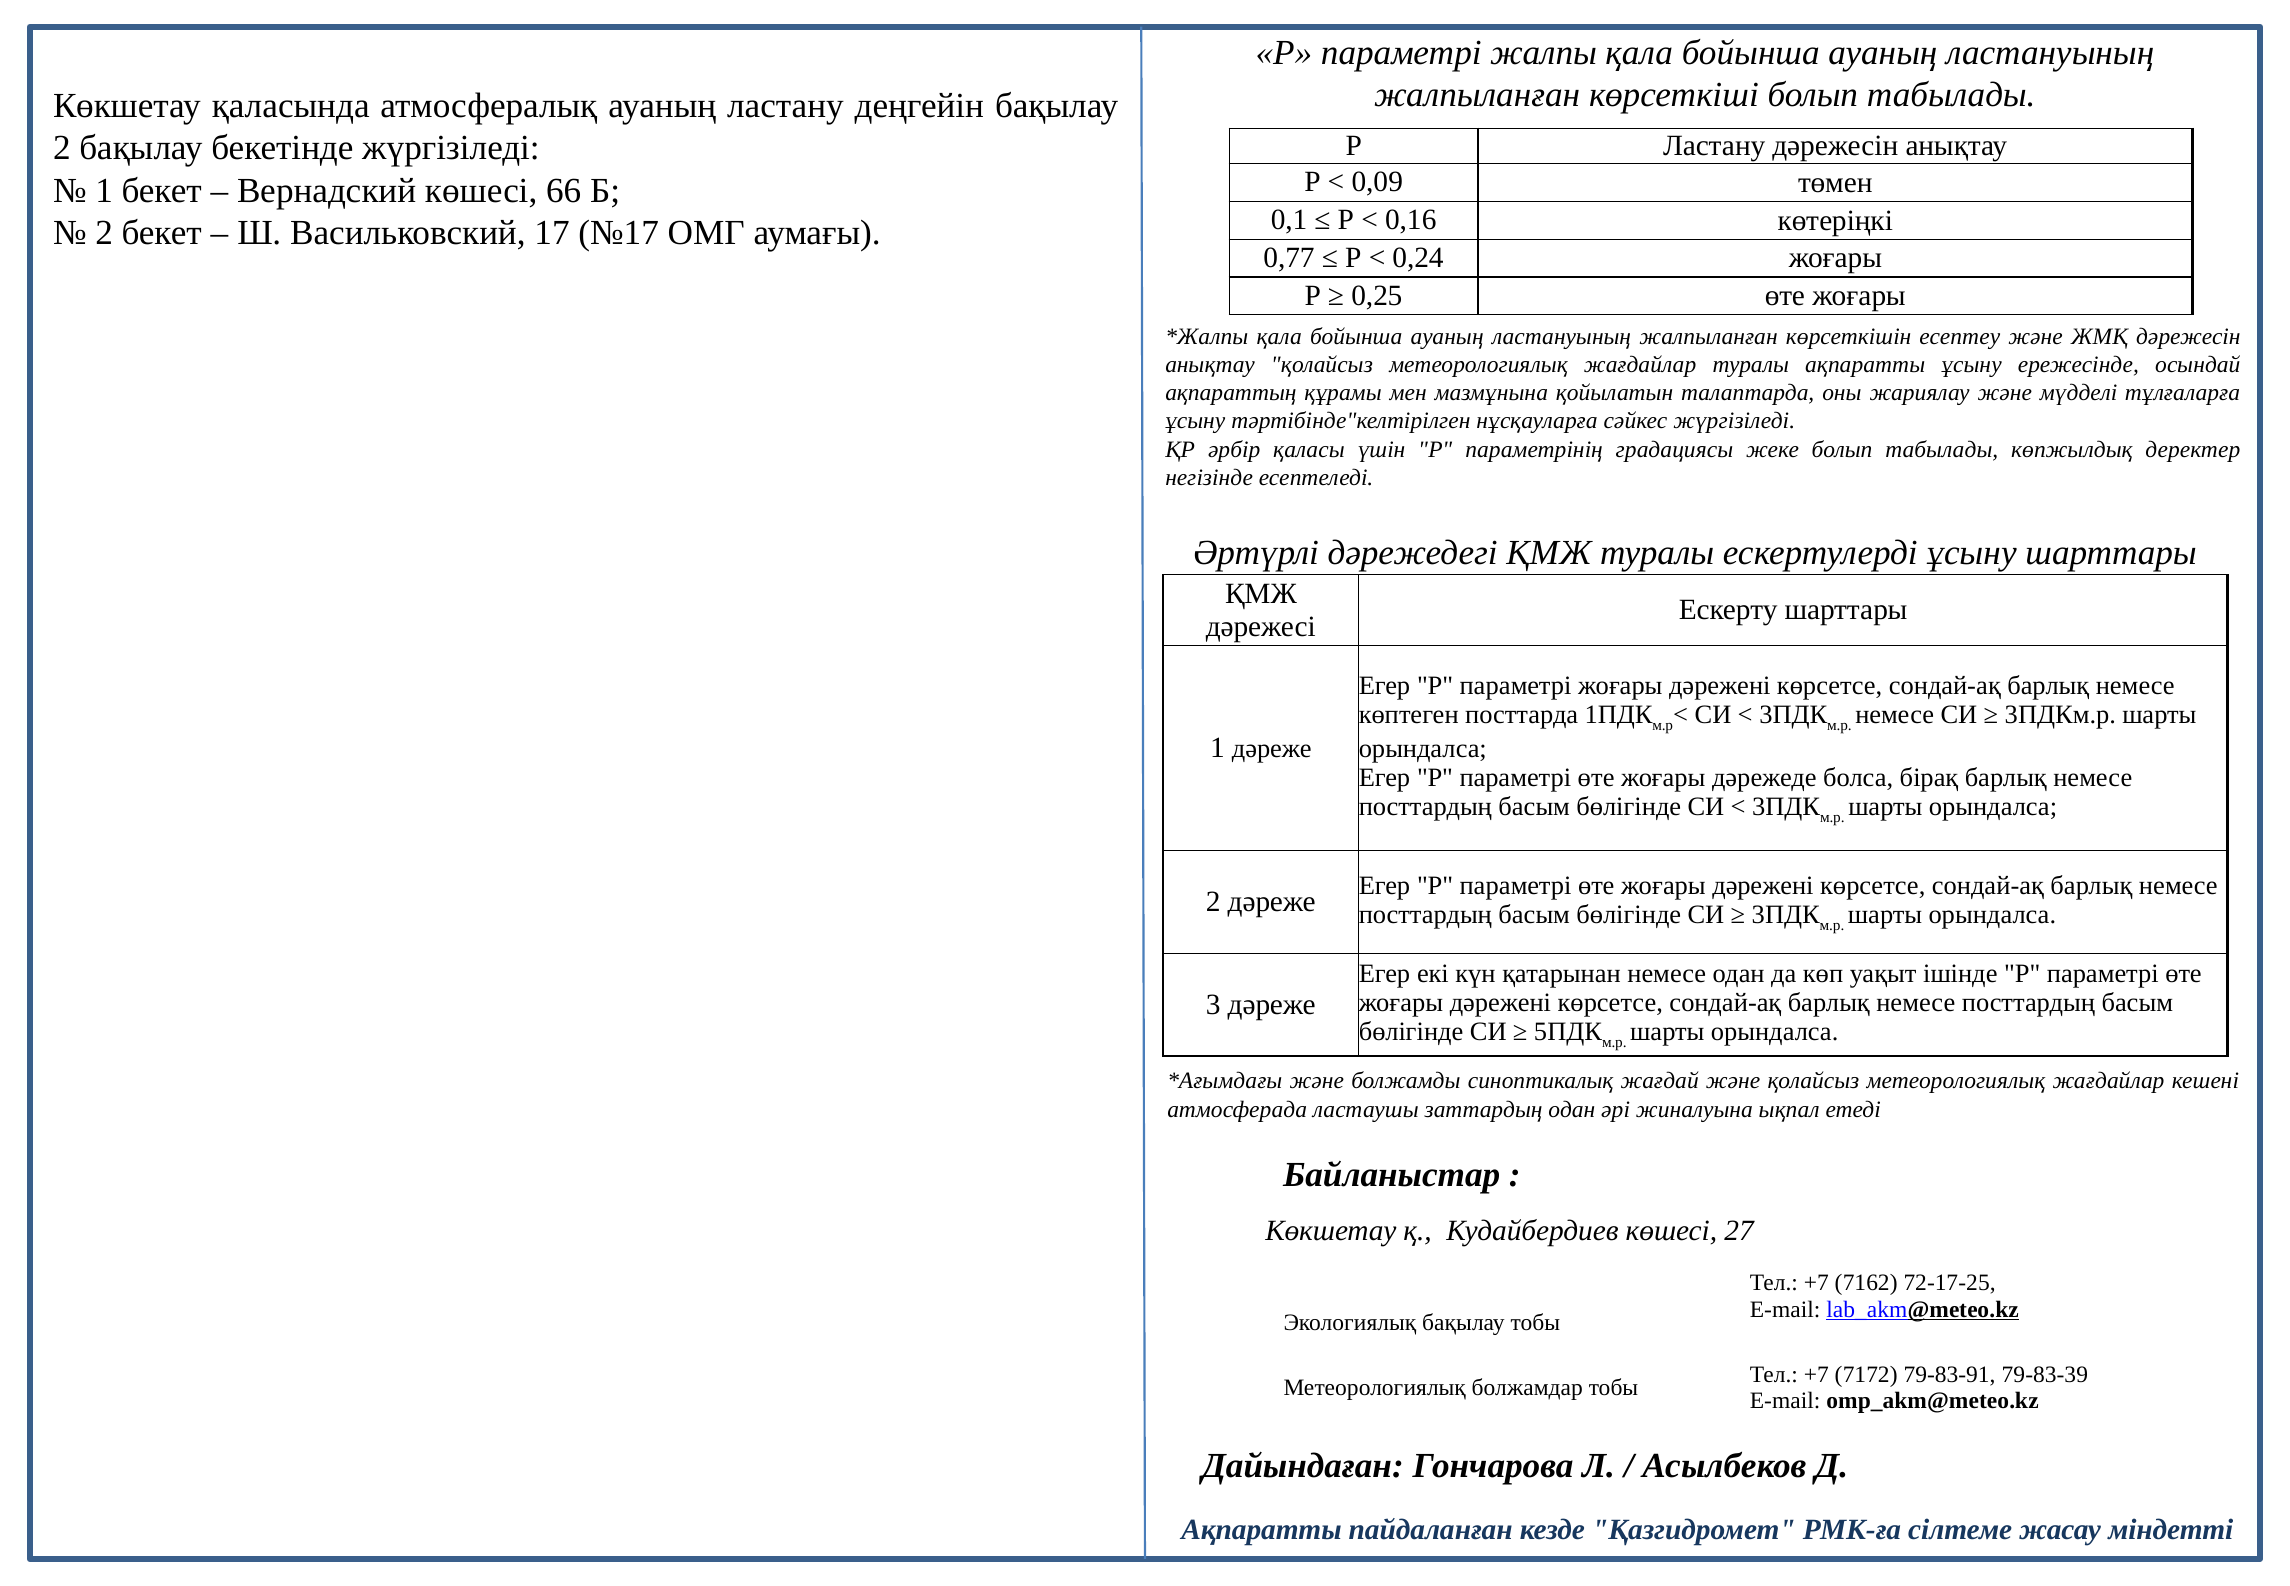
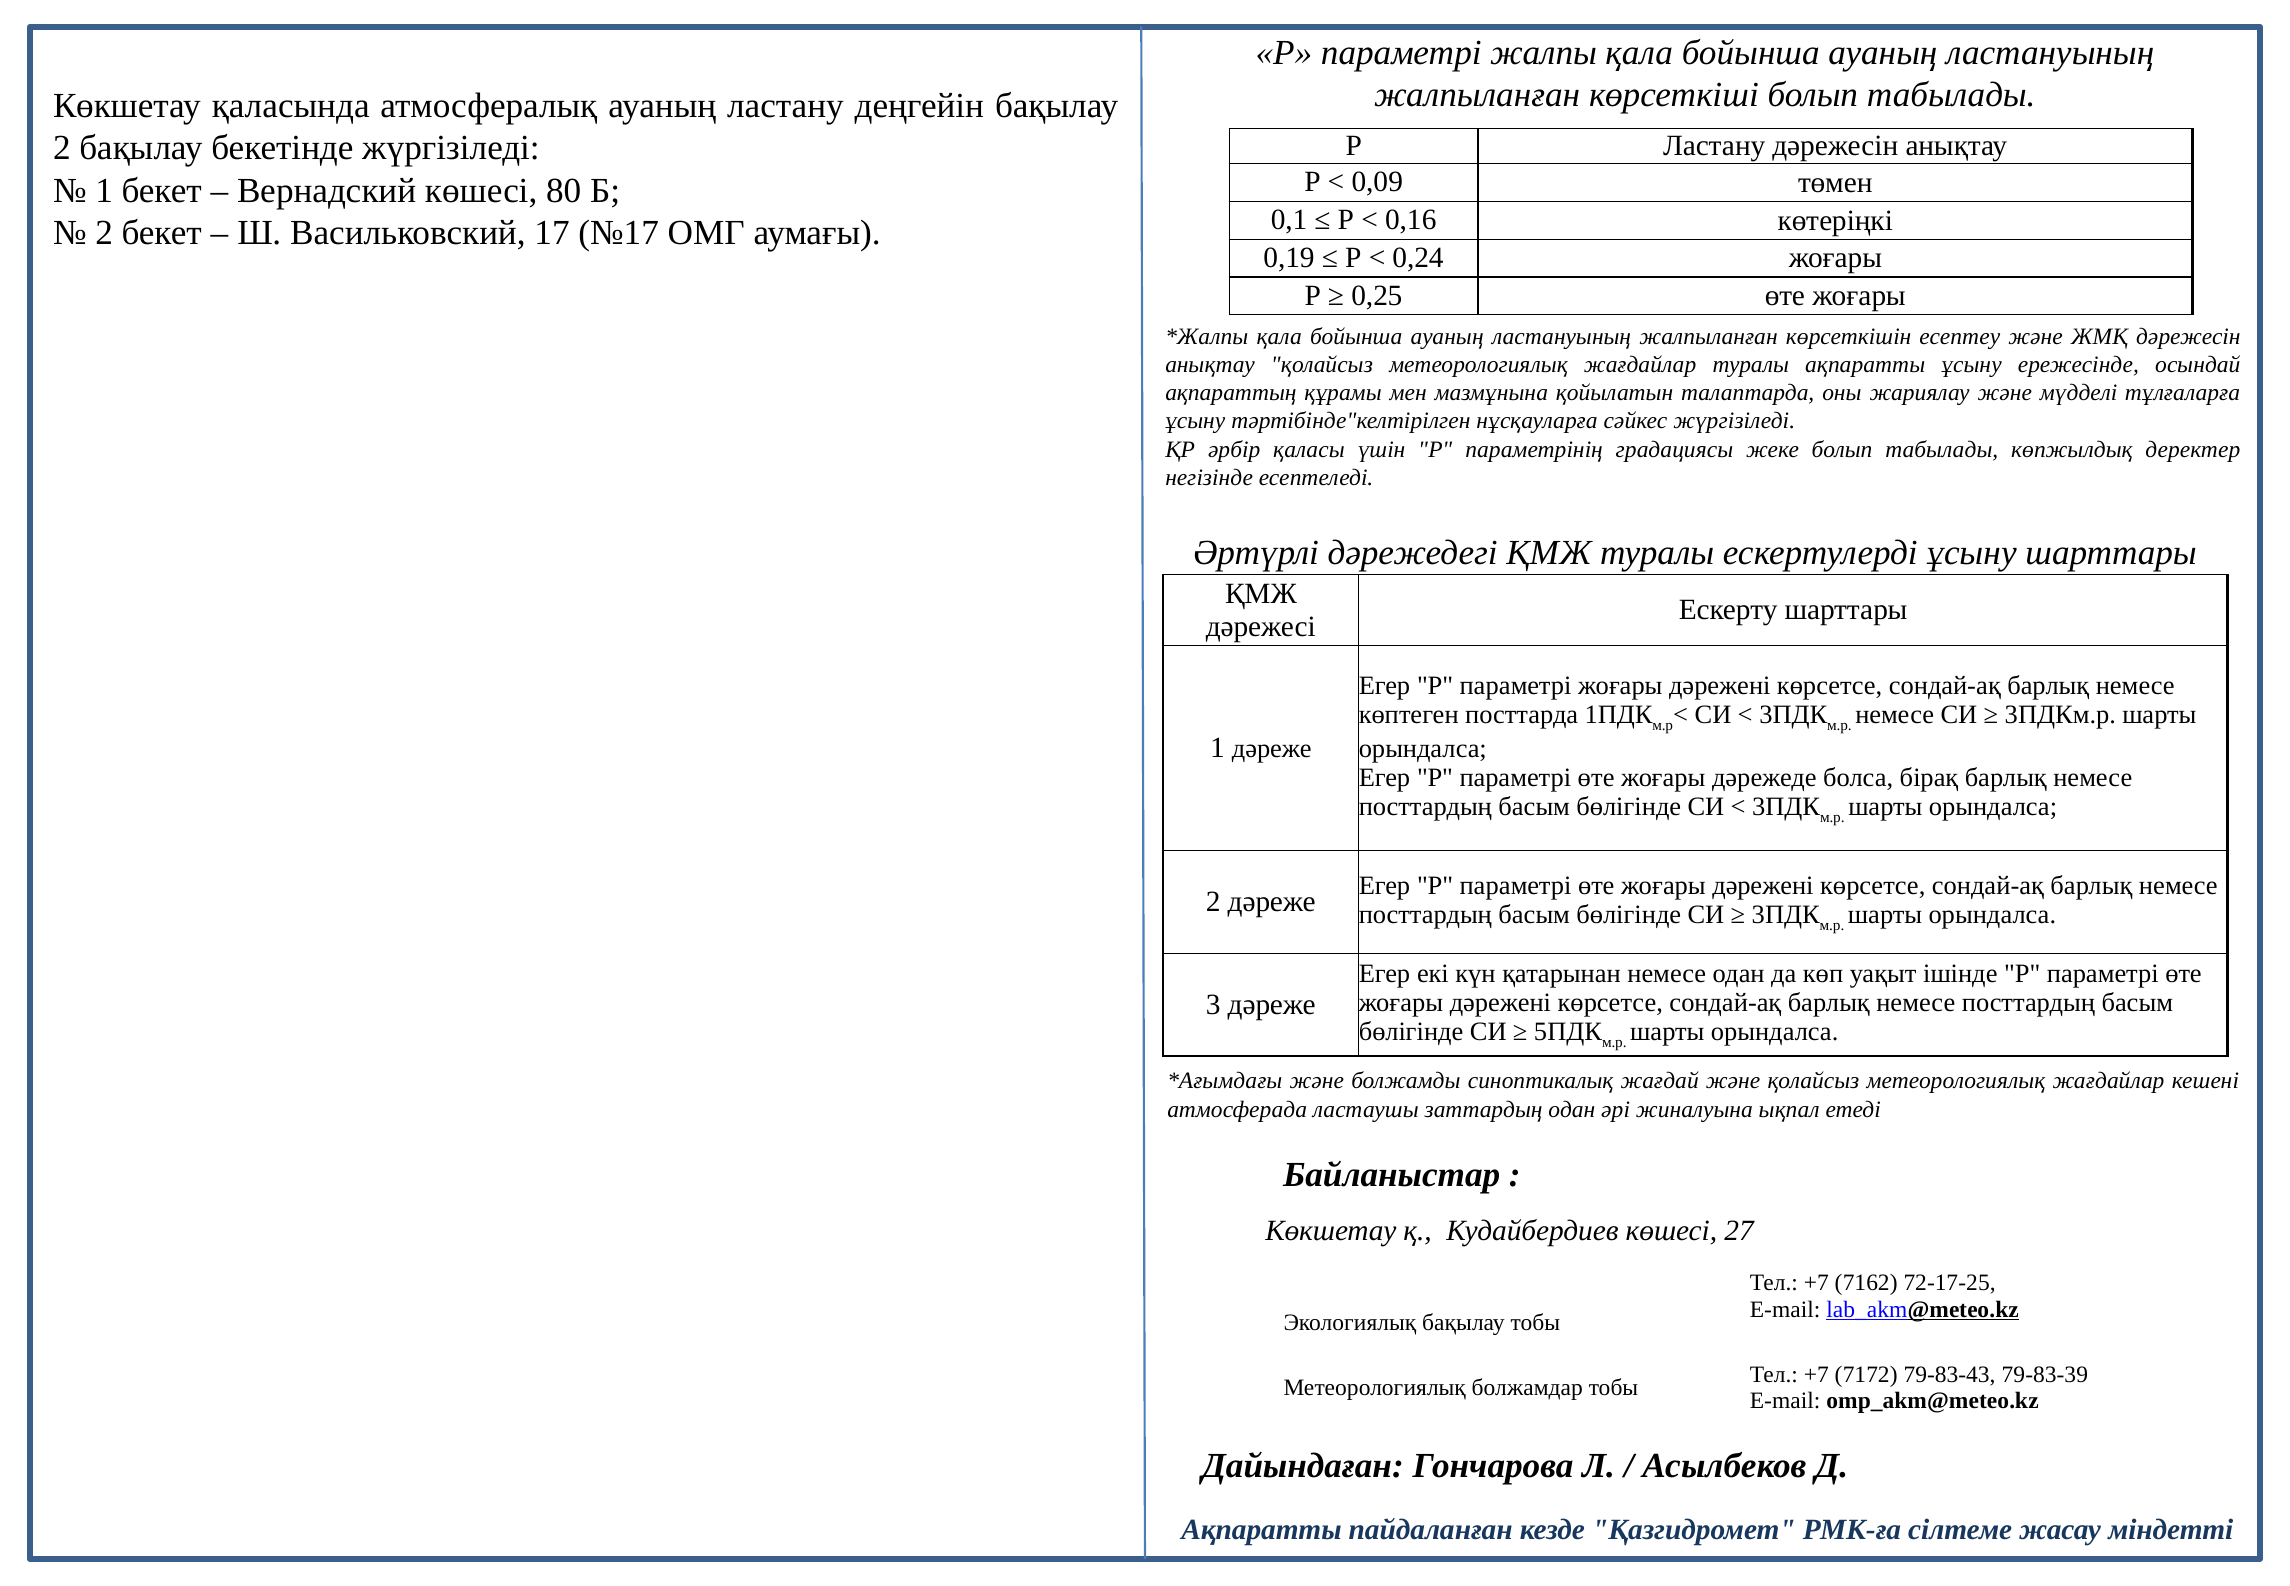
66: 66 -> 80
0,77: 0,77 -> 0,19
79-83-91: 79-83-91 -> 79-83-43
